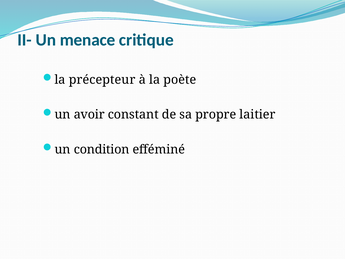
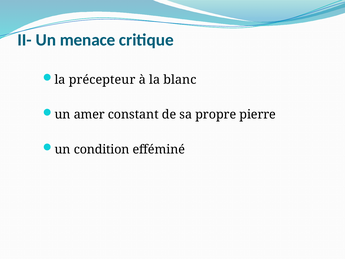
poète: poète -> blanc
avoir: avoir -> amer
laitier: laitier -> pierre
